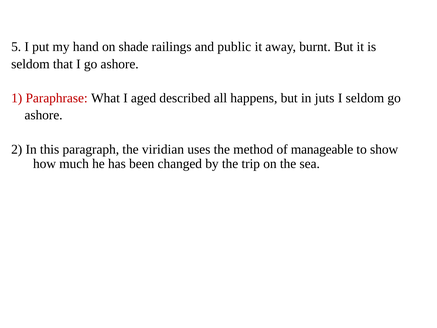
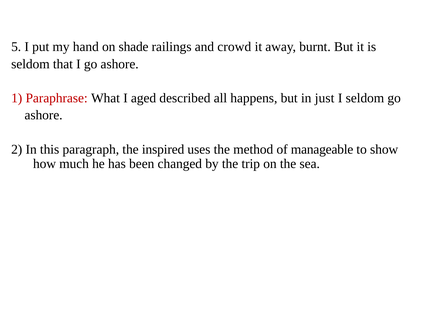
public: public -> crowd
juts: juts -> just
viridian: viridian -> inspired
